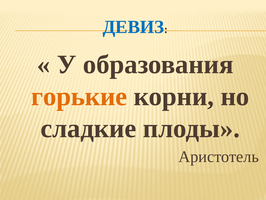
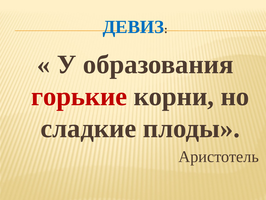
горькие colour: orange -> red
